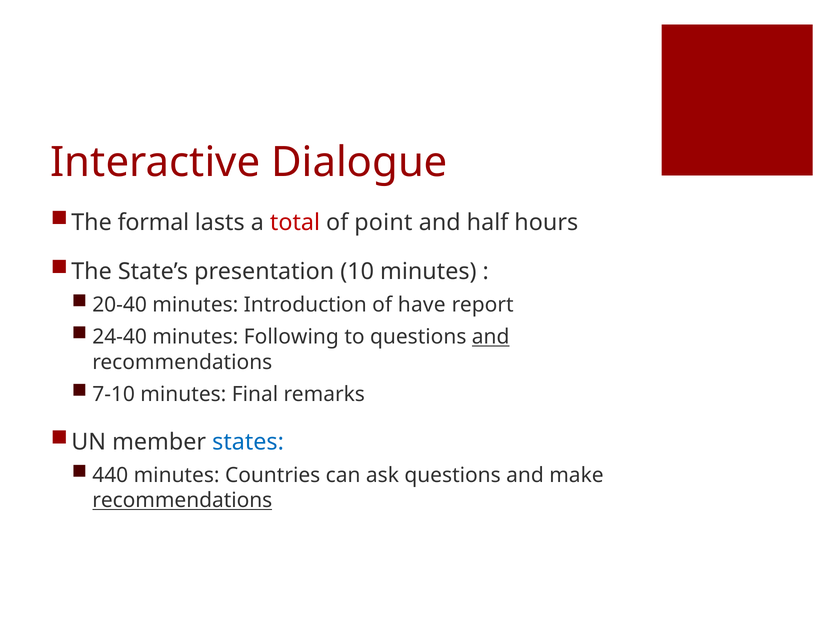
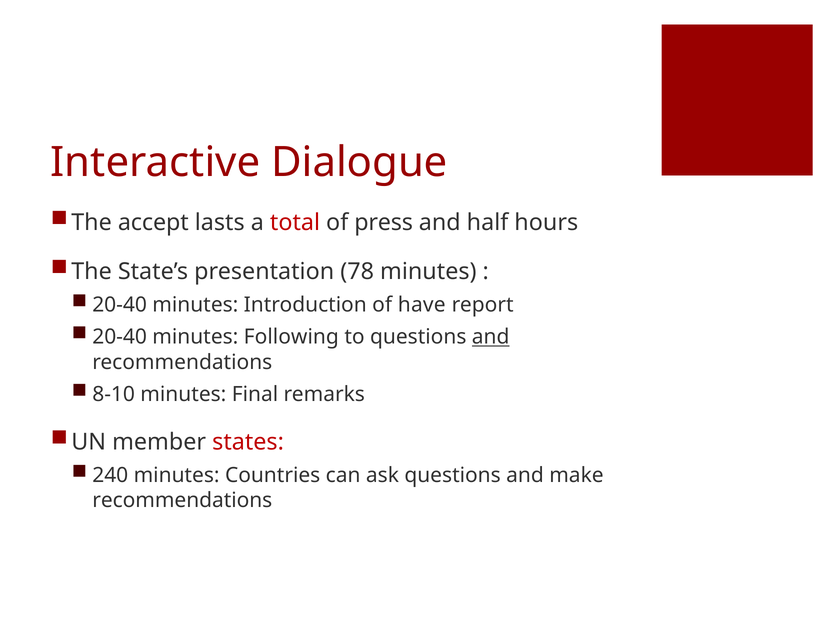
formal: formal -> accept
point: point -> press
10: 10 -> 78
24-40 at (120, 337): 24-40 -> 20-40
7-10: 7-10 -> 8-10
states colour: blue -> red
440: 440 -> 240
recommendations at (182, 501) underline: present -> none
